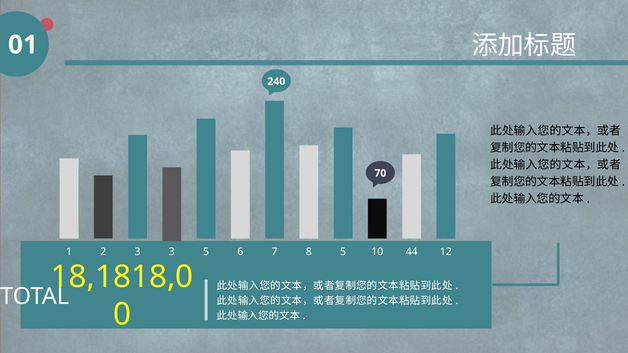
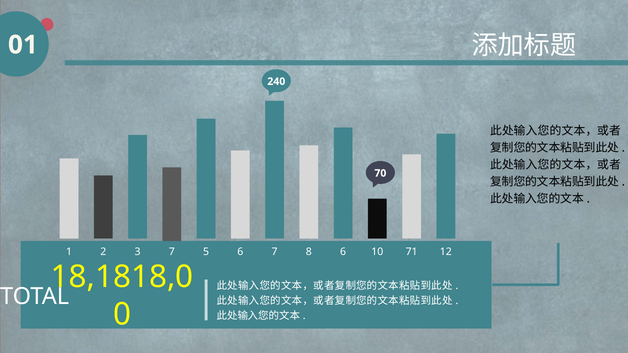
3 3: 3 -> 7
8 5: 5 -> 6
44: 44 -> 71
